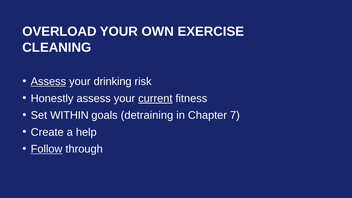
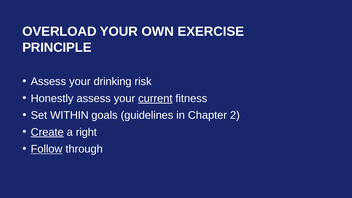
CLEANING: CLEANING -> PRINCIPLE
Assess at (48, 82) underline: present -> none
detraining: detraining -> guidelines
7: 7 -> 2
Create underline: none -> present
help: help -> right
